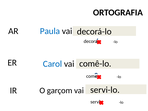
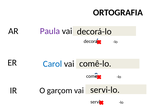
Paula colour: blue -> purple
